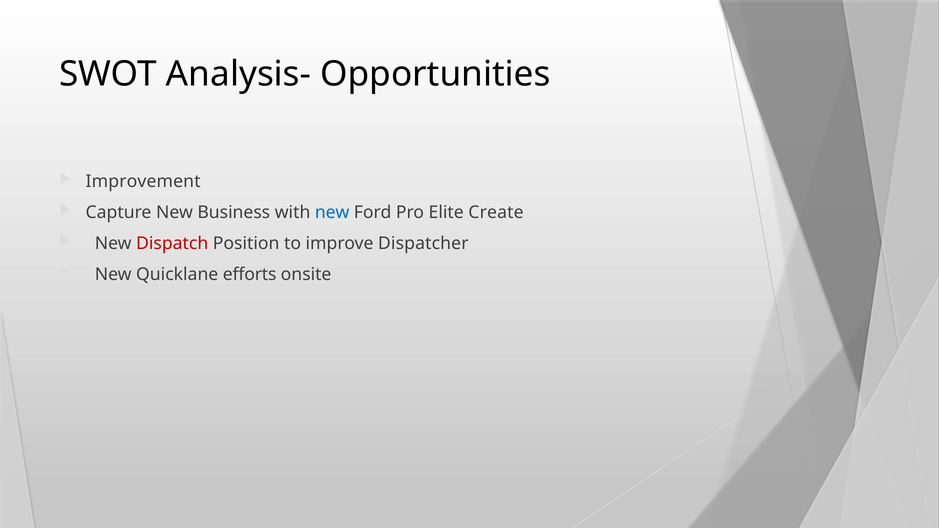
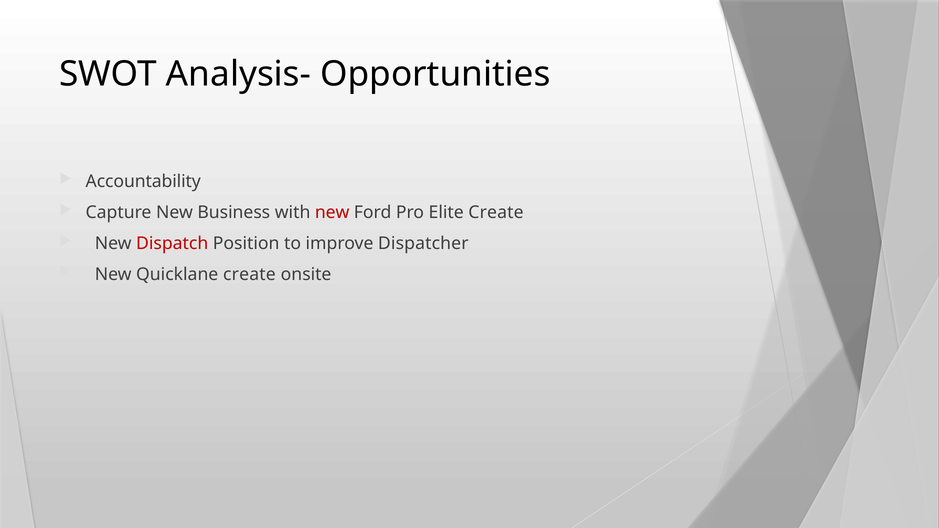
Improvement: Improvement -> Accountability
new at (332, 213) colour: blue -> red
Quicklane efforts: efforts -> create
